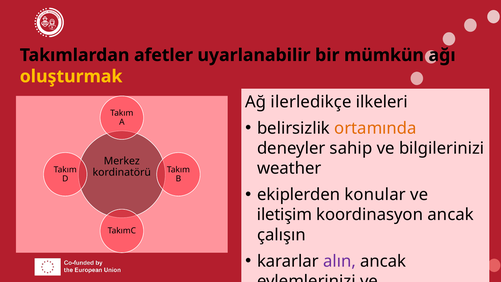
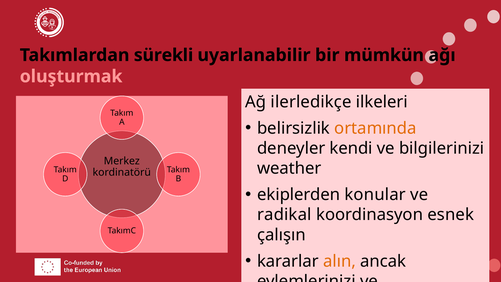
Takımlardan afetler: afetler -> sürekli
oluşturmak colour: yellow -> pink
sahip: sahip -> kendi
iletişim: iletişim -> radikal
koordinasyon ancak: ancak -> esnek
alın colour: purple -> orange
